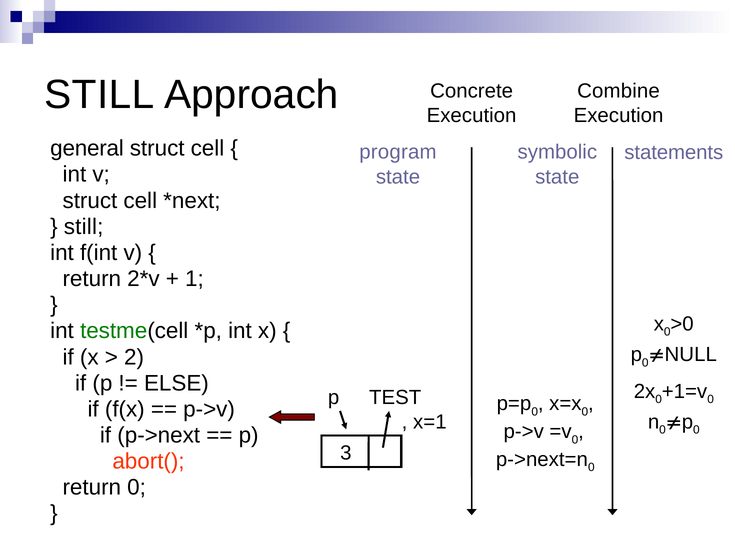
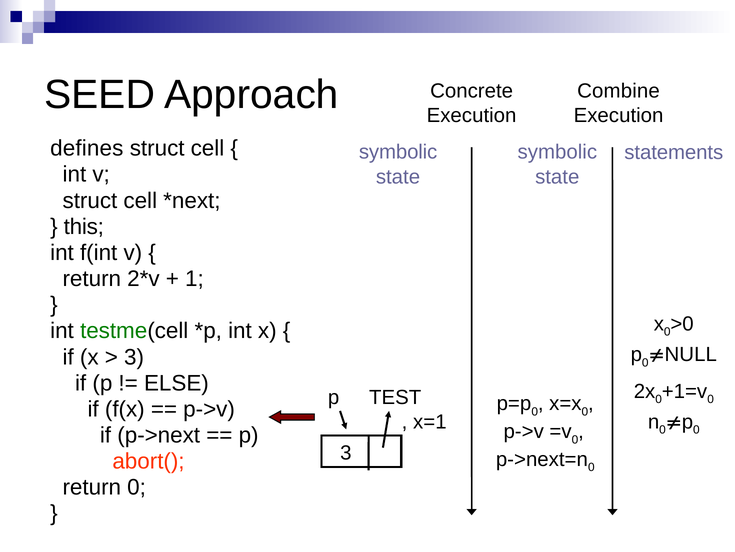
STILL at (99, 95): STILL -> SEED
general: general -> defines
program at (398, 152): program -> symbolic
still at (84, 226): still -> this
2 at (134, 357): 2 -> 3
